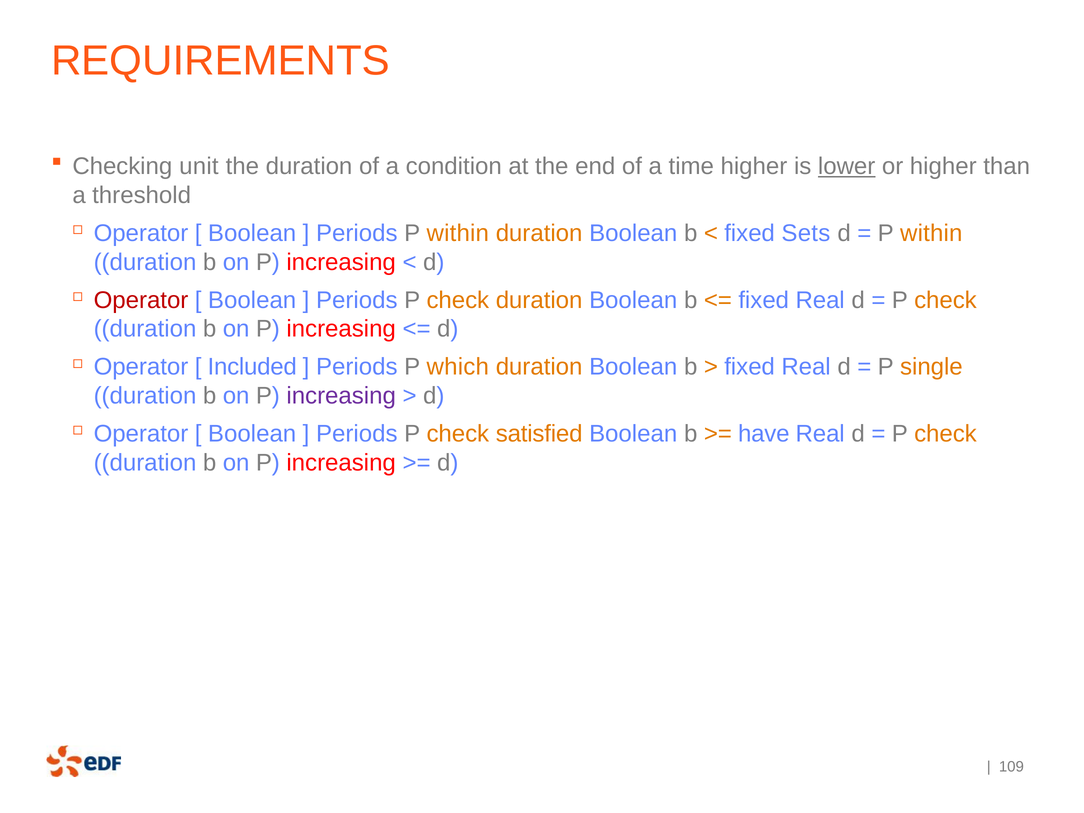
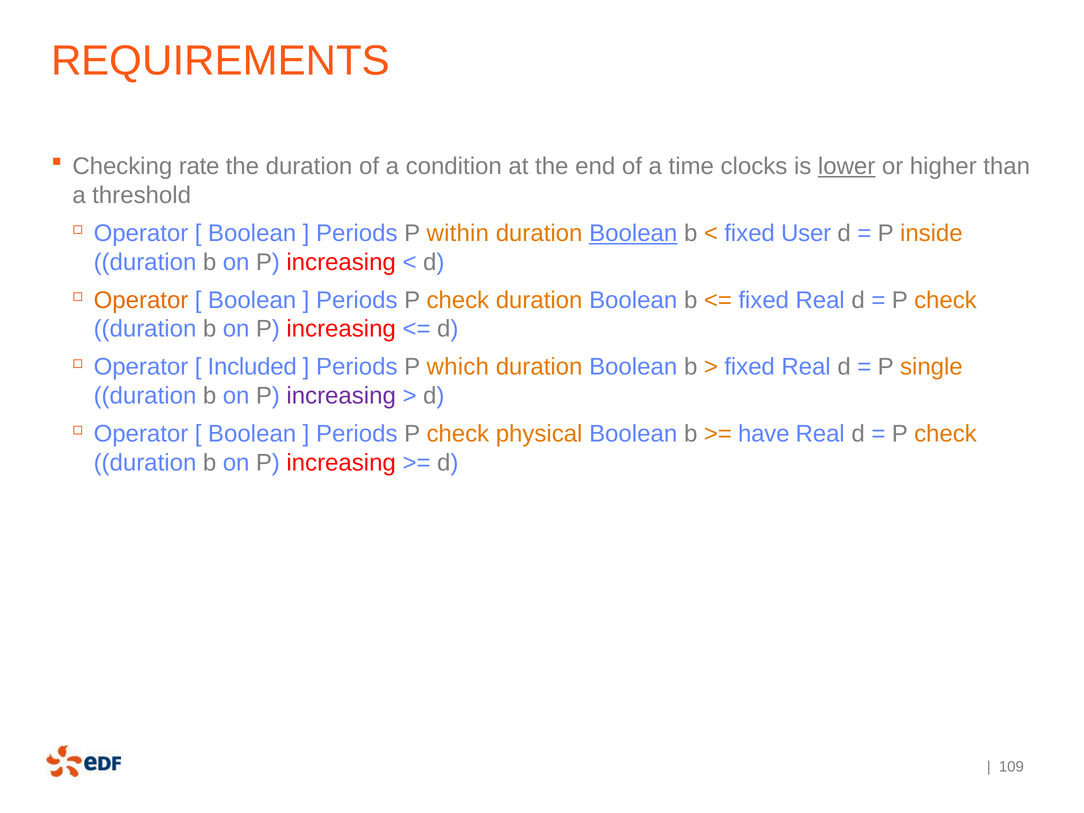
unit: unit -> rate
time higher: higher -> clocks
Boolean at (633, 233) underline: none -> present
Sets: Sets -> User
within at (931, 233): within -> inside
Operator at (141, 300) colour: red -> orange
satisfied: satisfied -> physical
